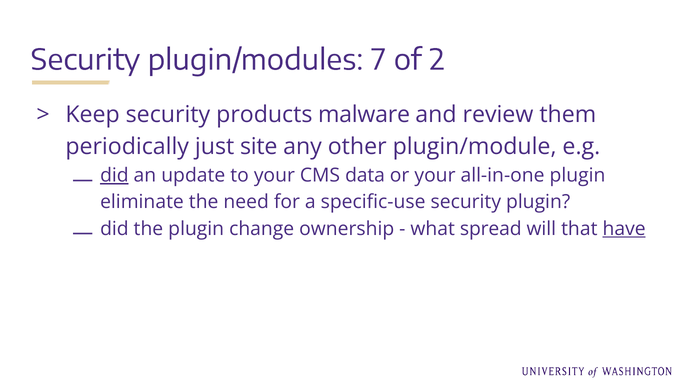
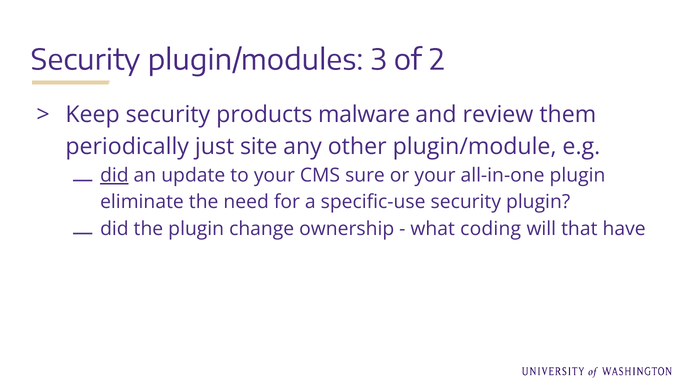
7: 7 -> 3
data: data -> sure
spread: spread -> coding
have underline: present -> none
